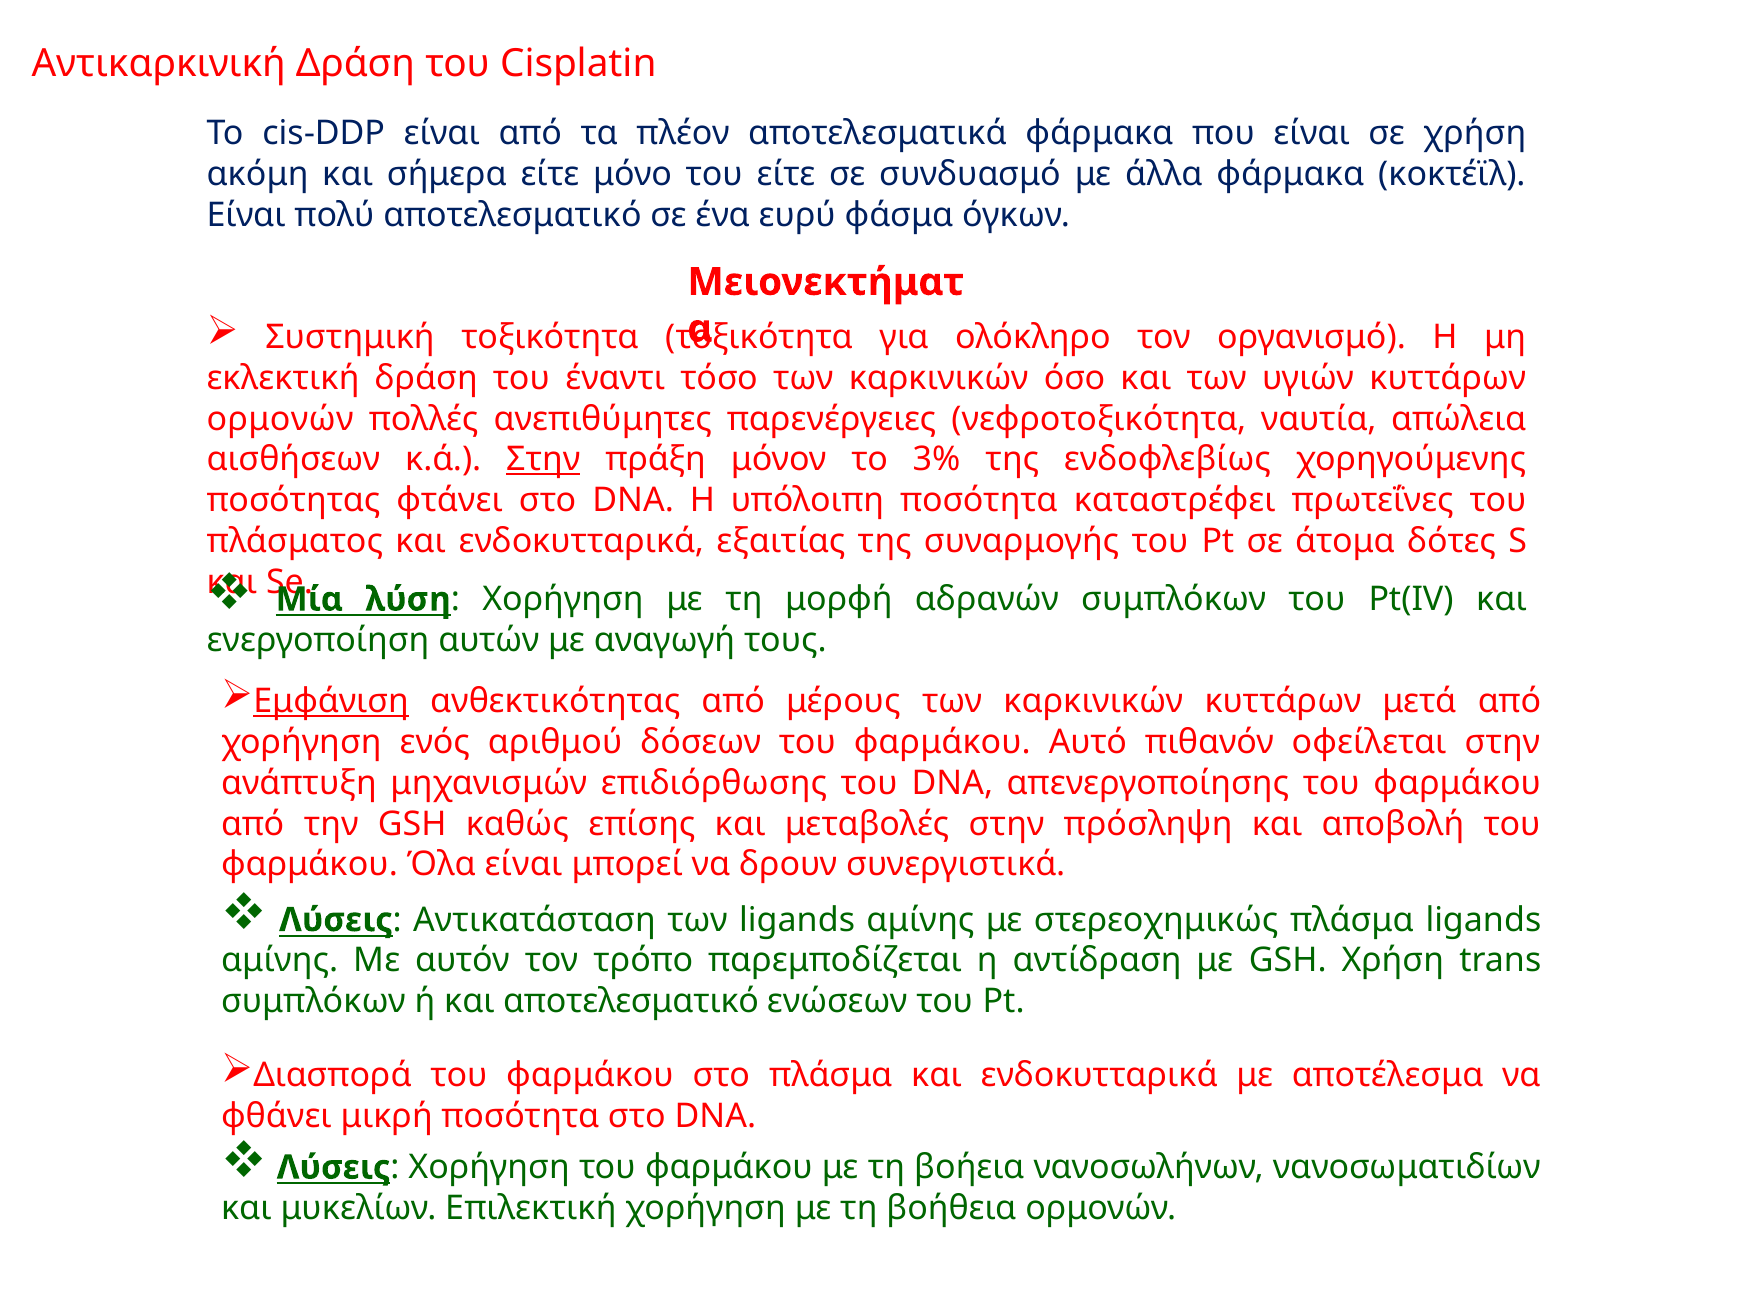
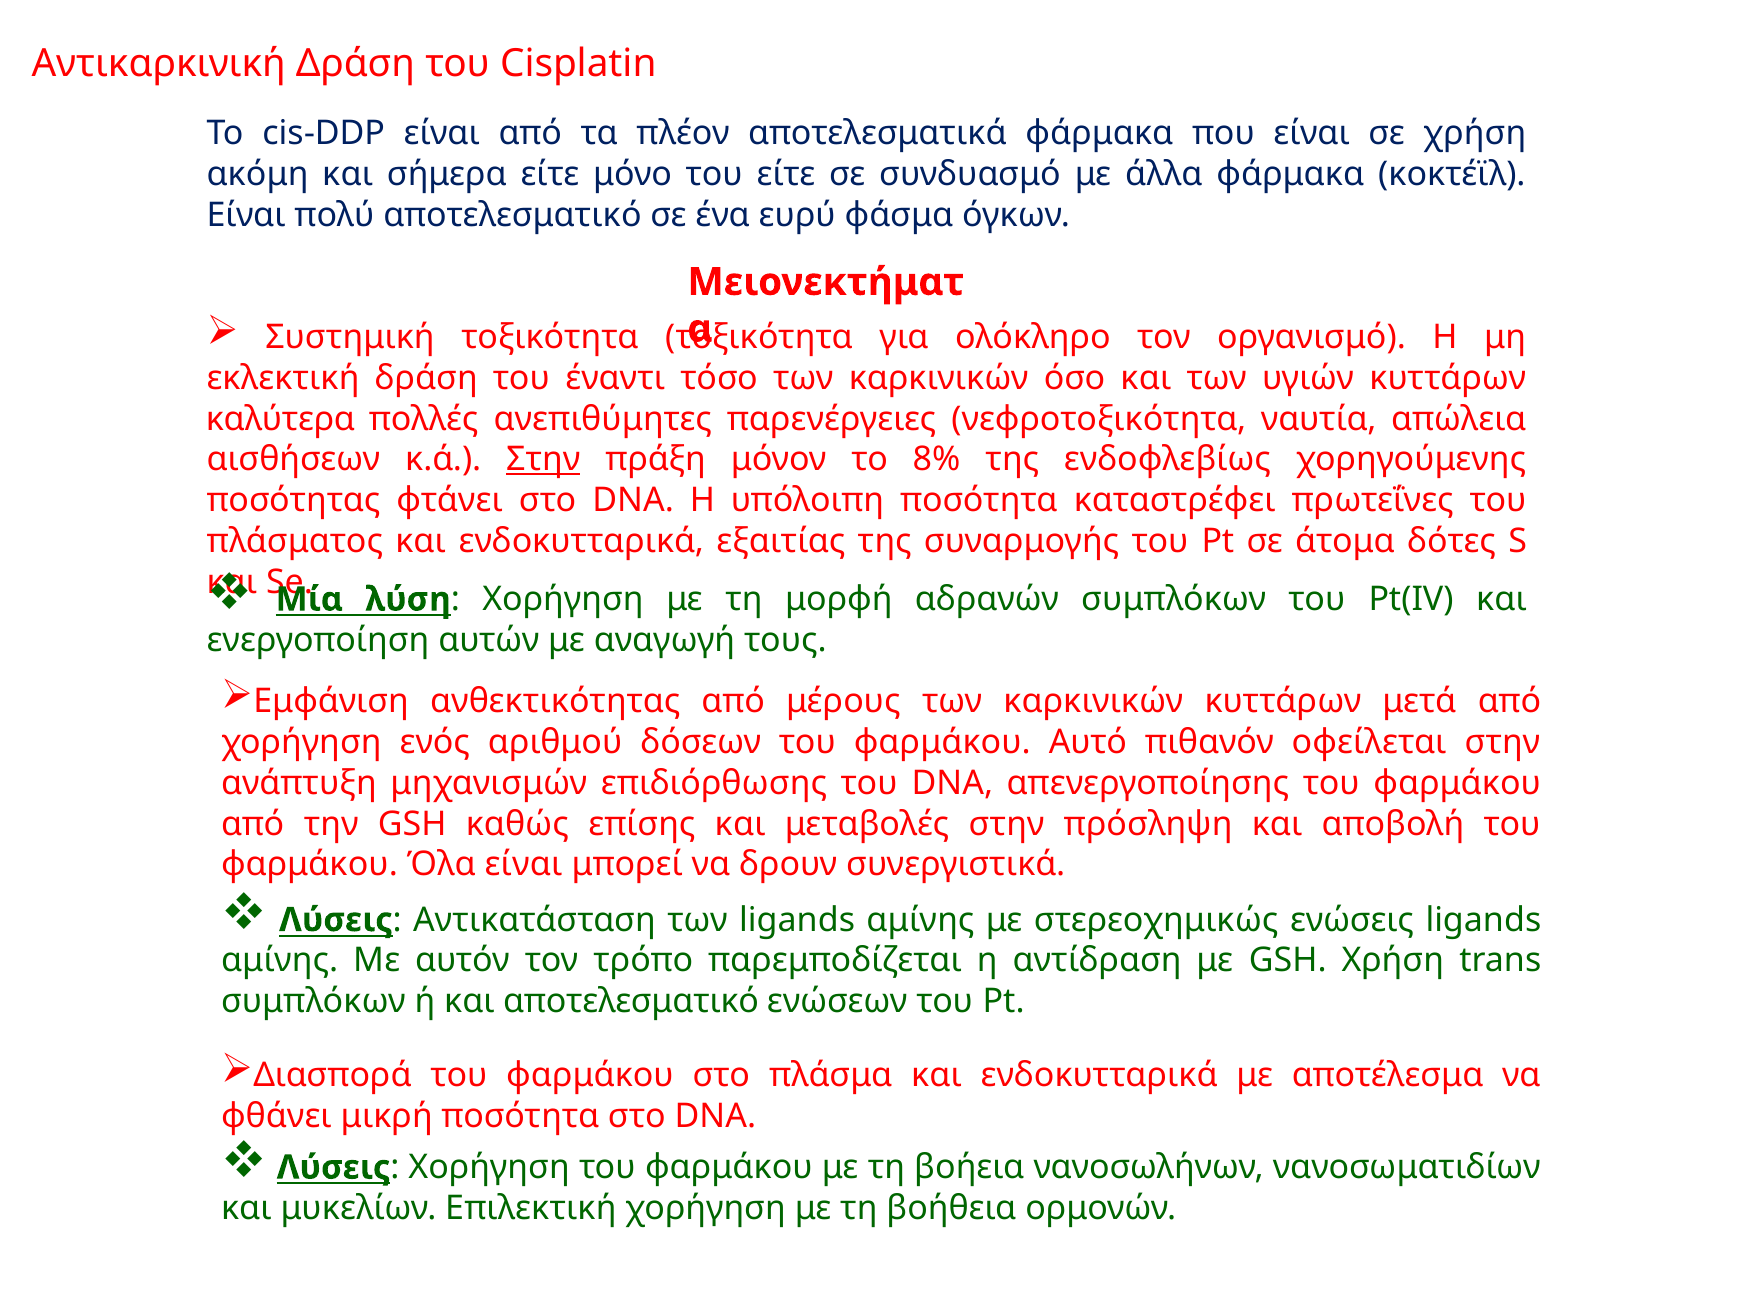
ορμονών at (280, 419): ορμονών -> καλύτερα
3%: 3% -> 8%
Εμφάνιση underline: present -> none
στερεοχημικώς πλάσμα: πλάσμα -> ενώσεις
